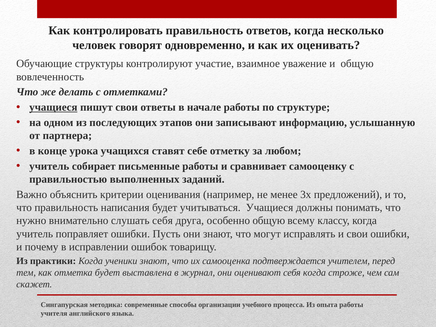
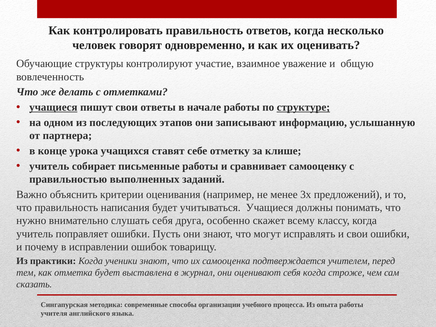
структуре underline: none -> present
любом: любом -> клише
особенно общую: общую -> скажет
скажет: скажет -> сказать
